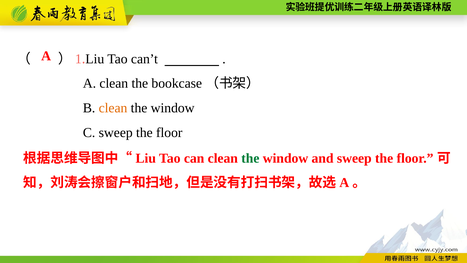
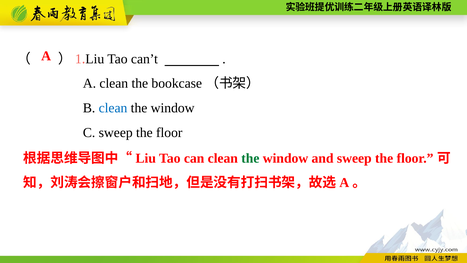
clean at (113, 108) colour: orange -> blue
